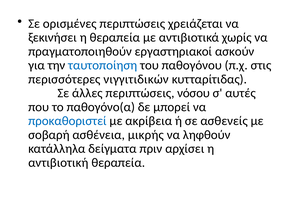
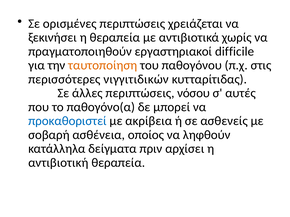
ασκούν: ασκούν -> difficile
ταυτοποίηση colour: blue -> orange
μικρής: μικρής -> οποίος
